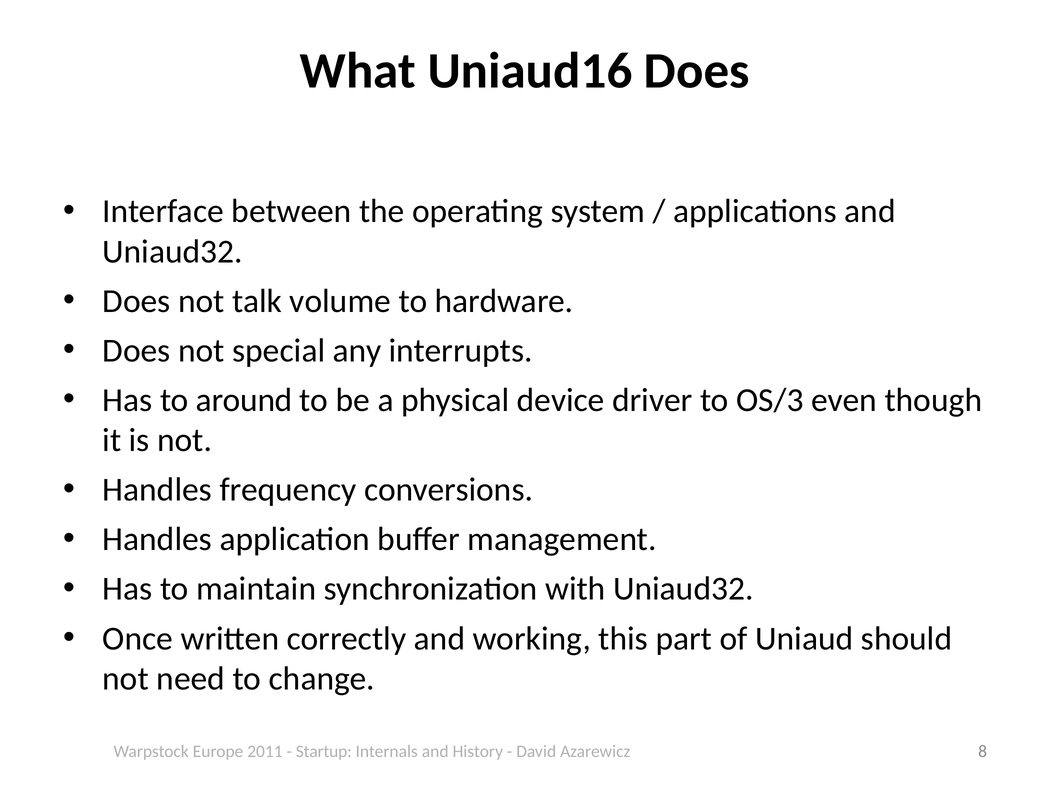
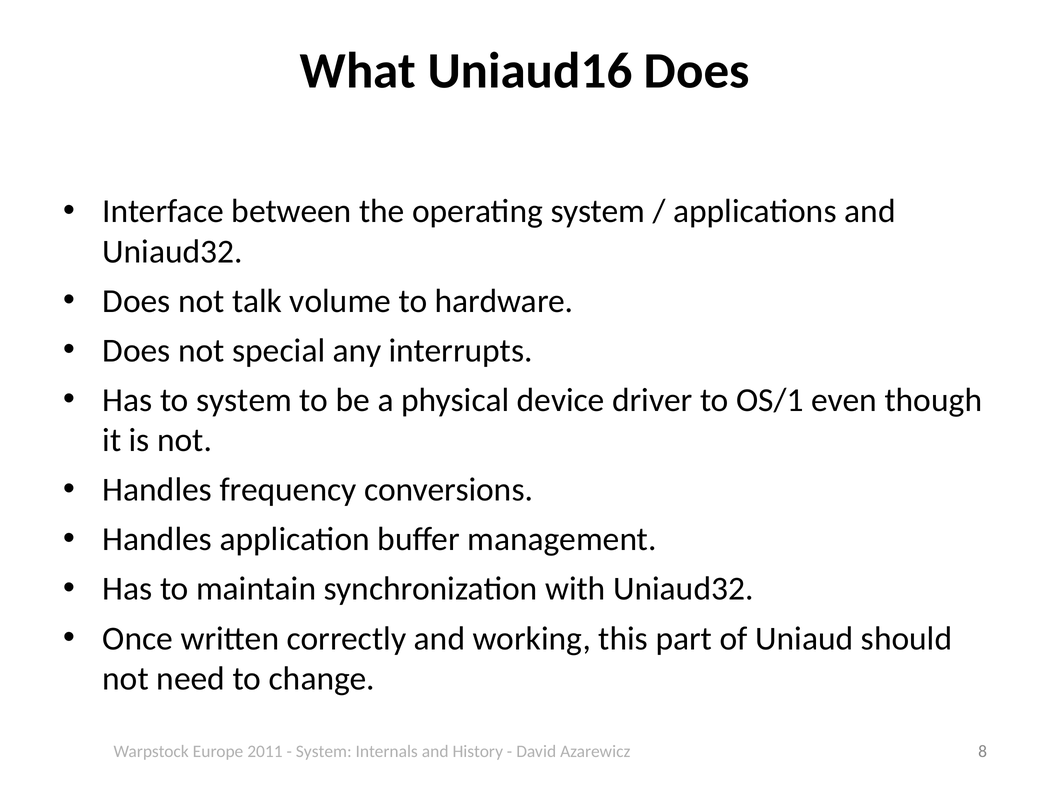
to around: around -> system
OS/3: OS/3 -> OS/1
Startup at (324, 752): Startup -> System
